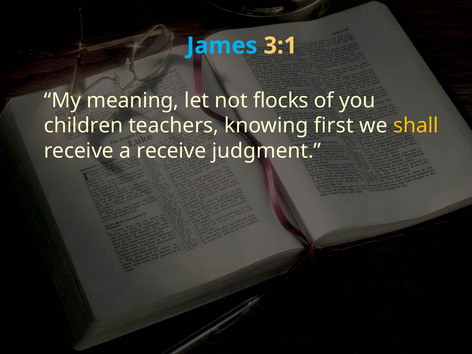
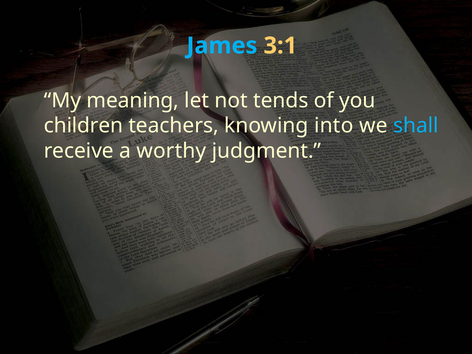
flocks: flocks -> tends
first: first -> into
shall colour: yellow -> light blue
a receive: receive -> worthy
